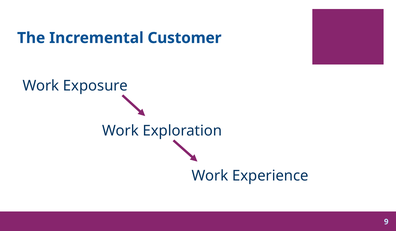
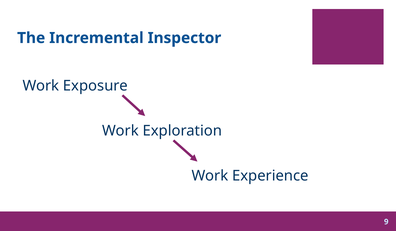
Customer: Customer -> Inspector
